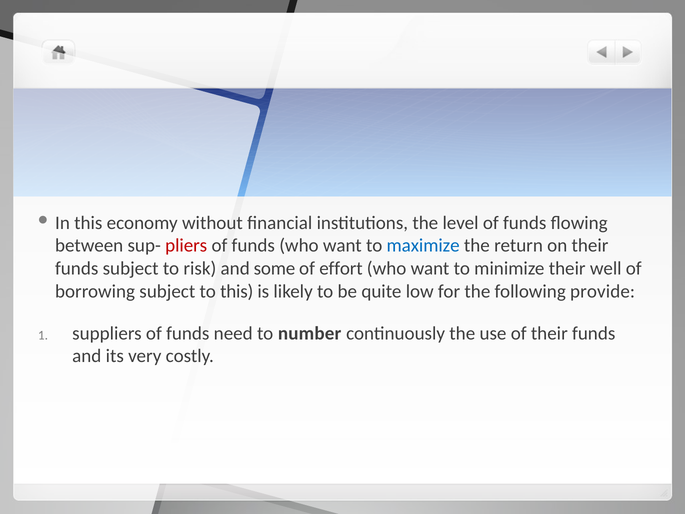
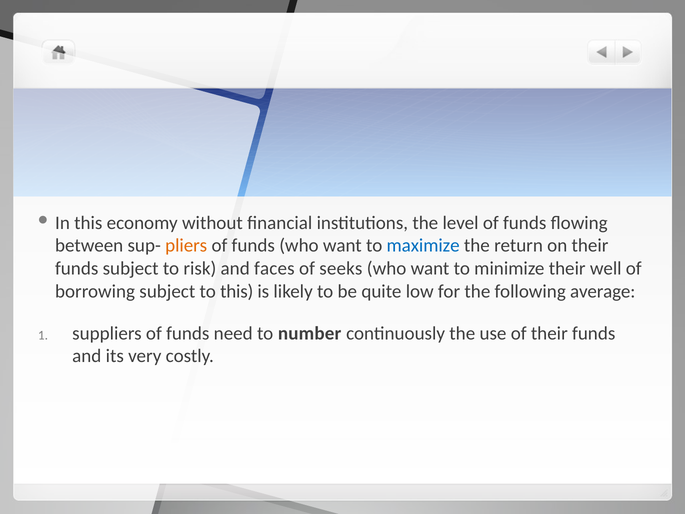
pliers colour: red -> orange
some: some -> faces
effort: effort -> seeks
provide: provide -> average
